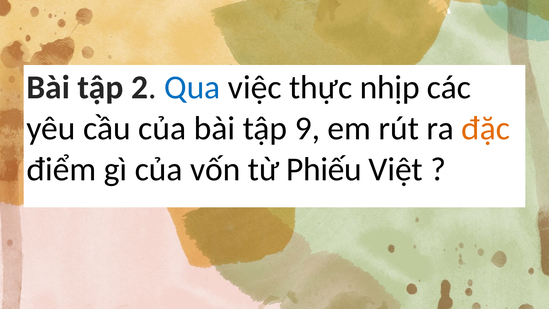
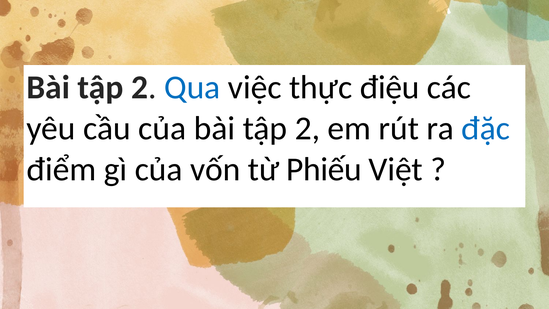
nhịp: nhịp -> điệu
của bài tập 9: 9 -> 2
đặc colour: orange -> blue
